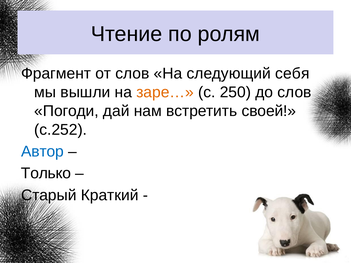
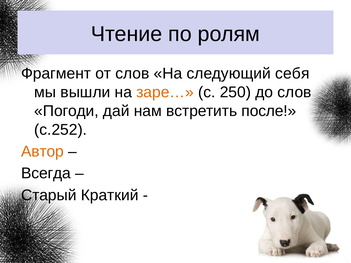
своей: своей -> после
Автор colour: blue -> orange
Только: Только -> Всегда
